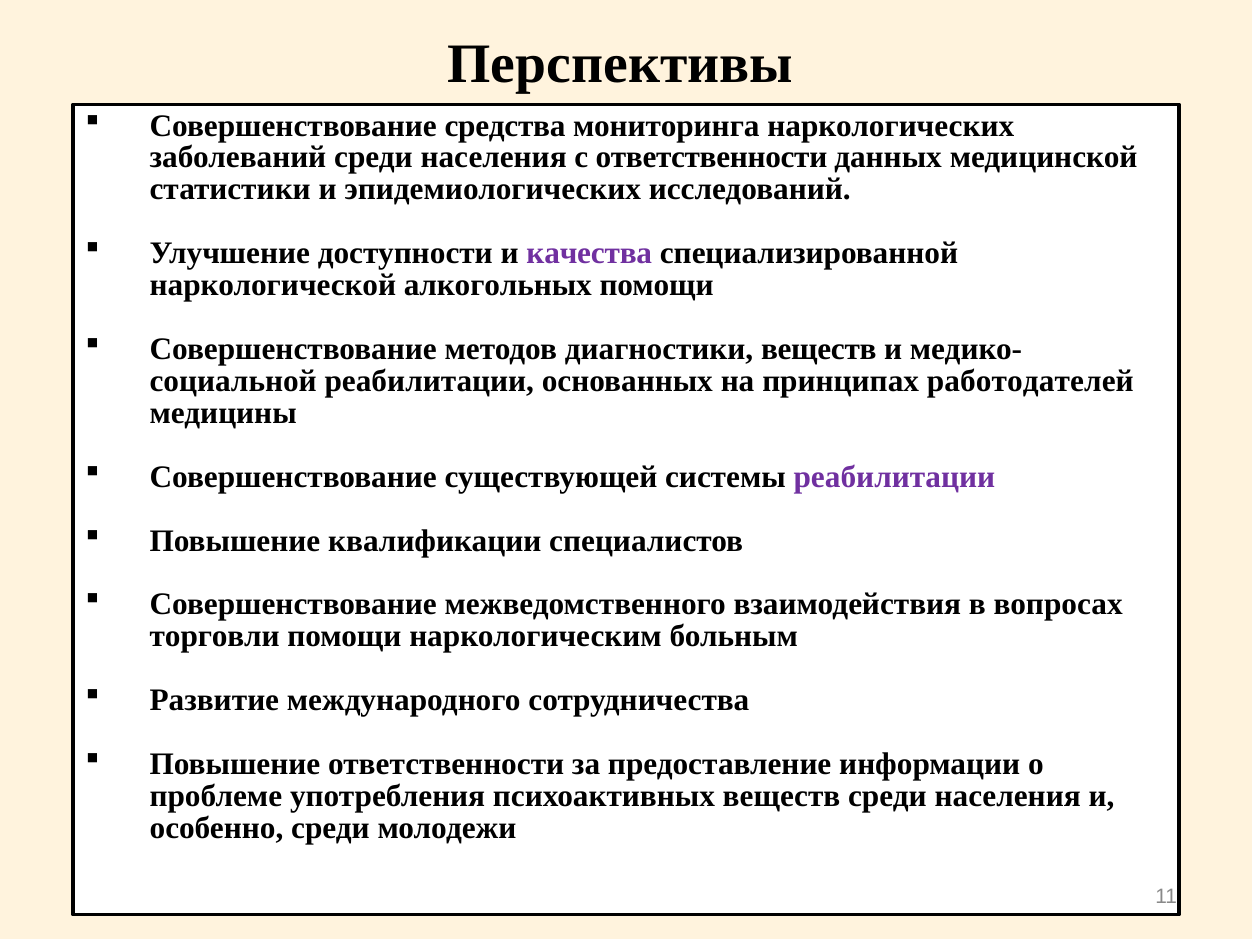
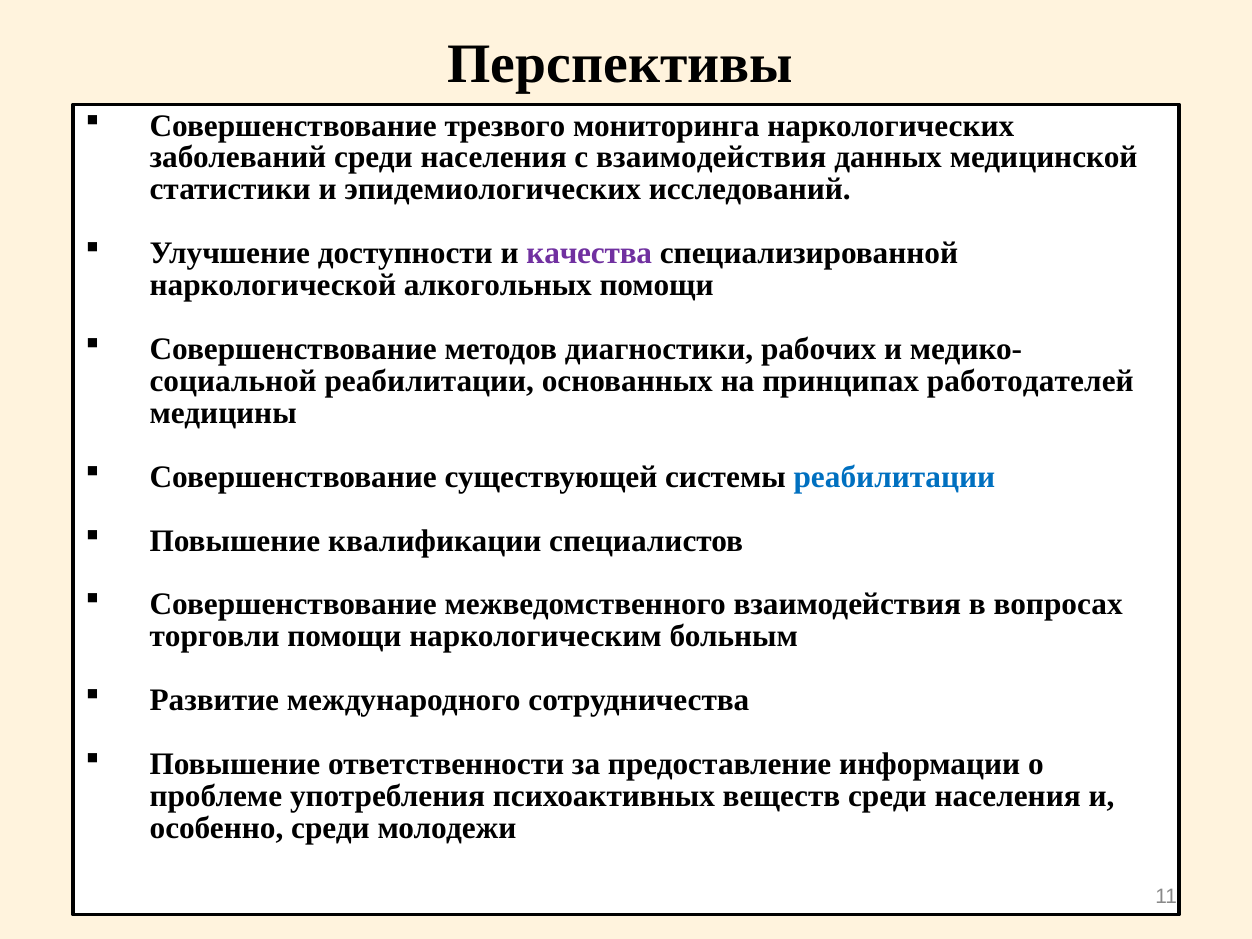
средства: средства -> трезвого
с ответственности: ответственности -> взаимодействия
диагностики веществ: веществ -> рабочих
реабилитации at (894, 477) colour: purple -> blue
